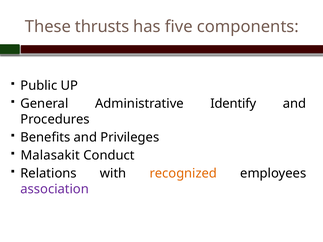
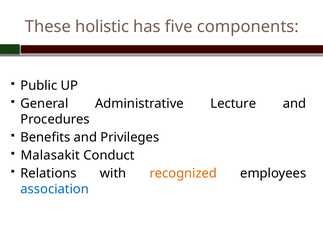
thrusts: thrusts -> holistic
Identify: Identify -> Lecture
association colour: purple -> blue
